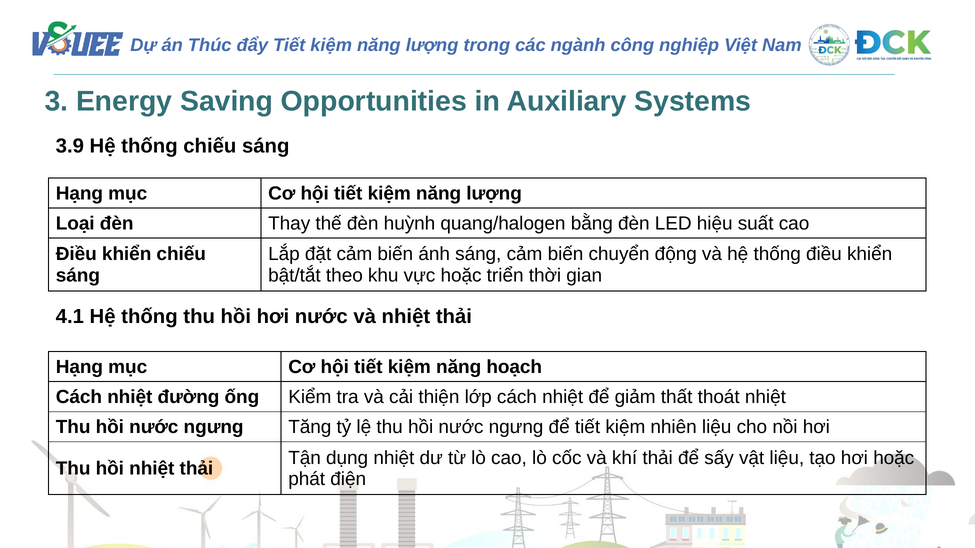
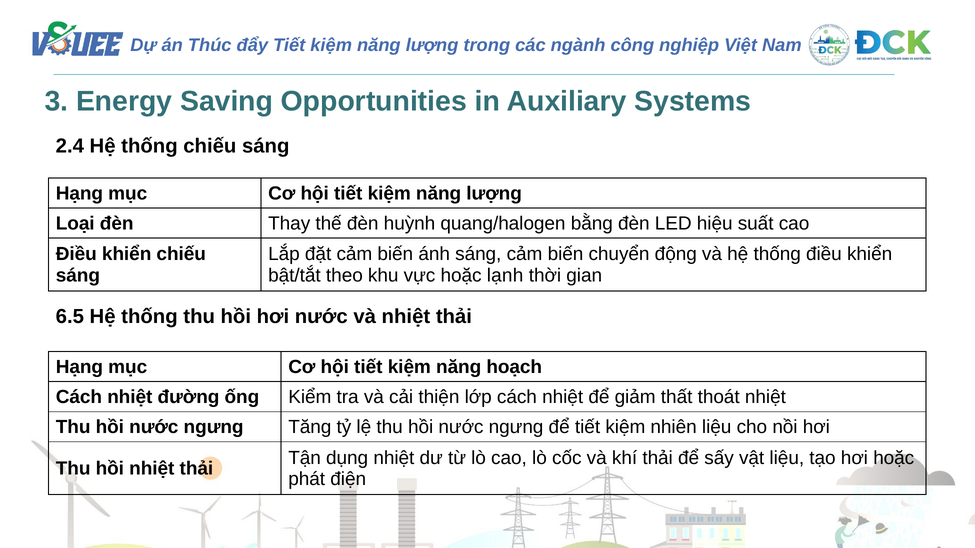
3.9: 3.9 -> 2.4
triển: triển -> lạnh
4.1: 4.1 -> 6.5
